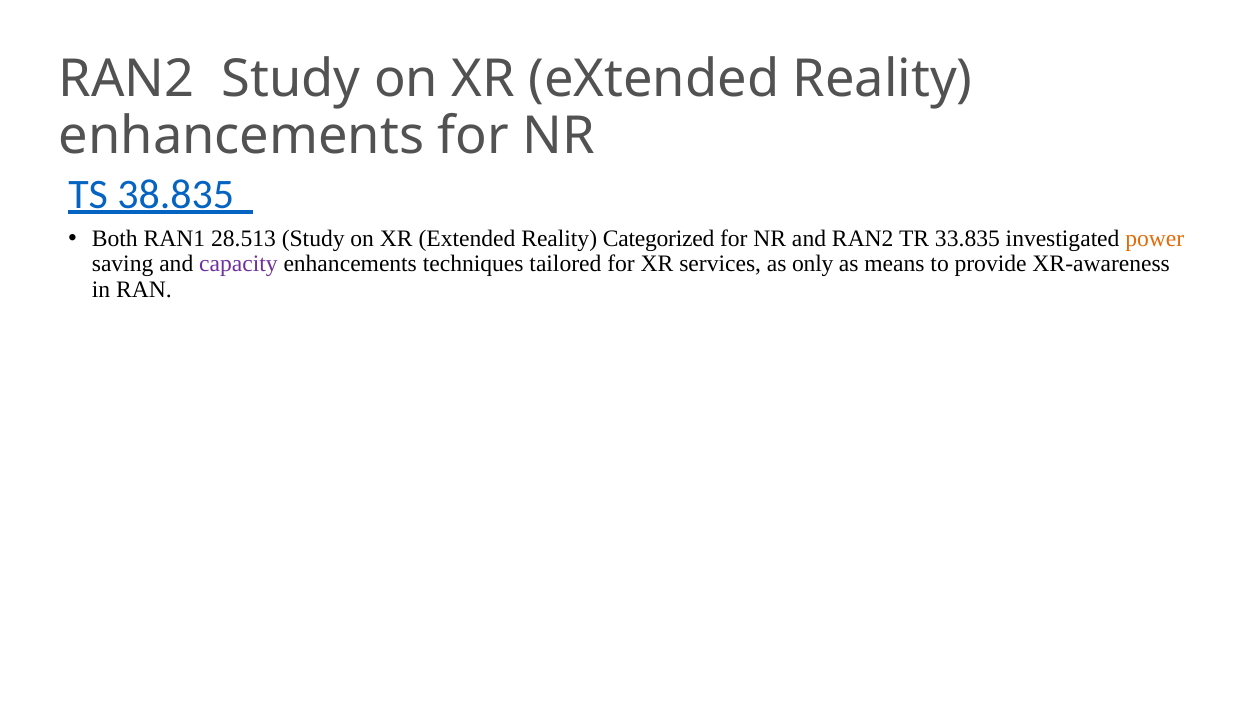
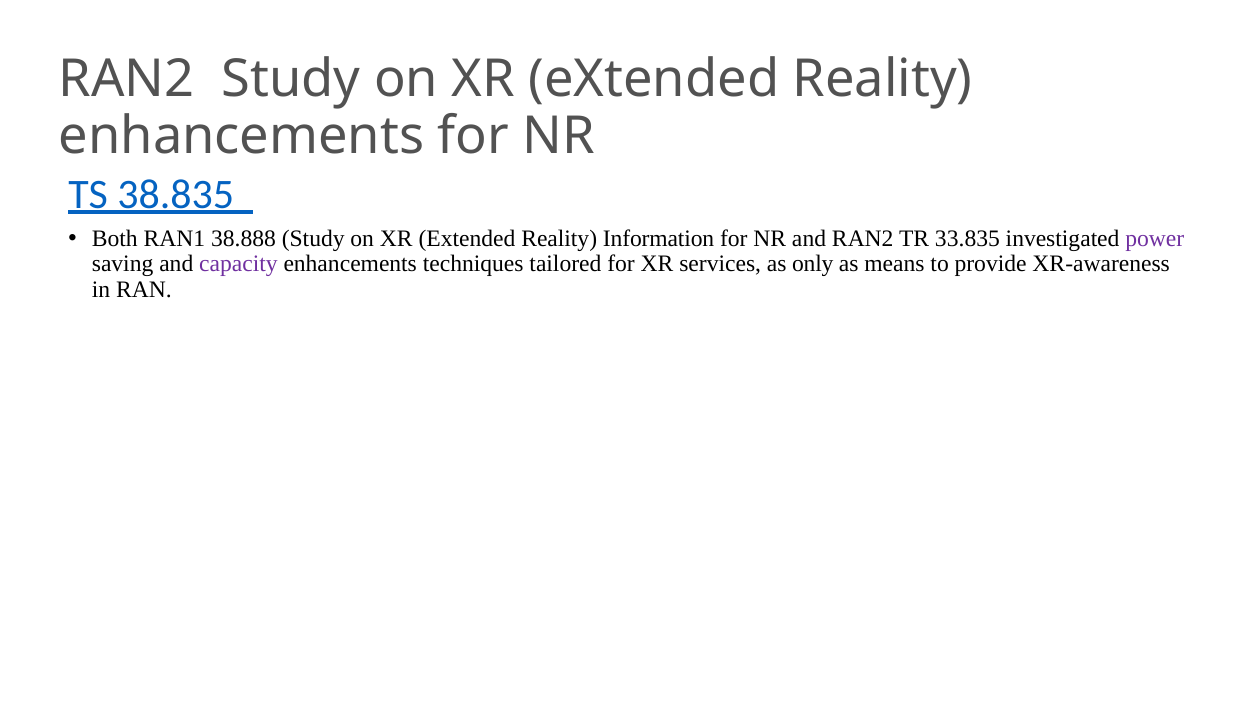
28.513: 28.513 -> 38.888
Categorized: Categorized -> Information
power colour: orange -> purple
